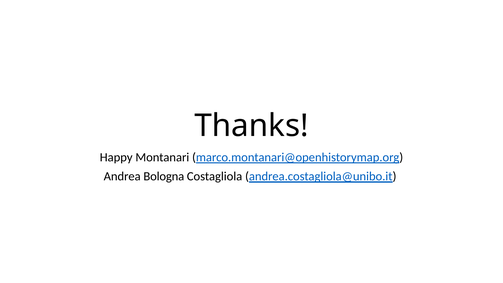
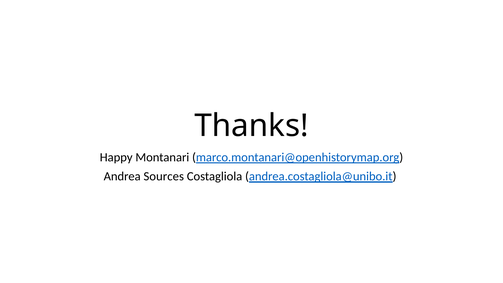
Bologna: Bologna -> Sources
